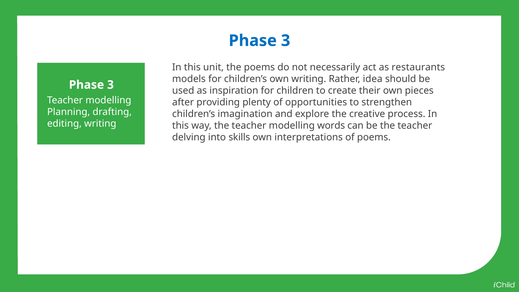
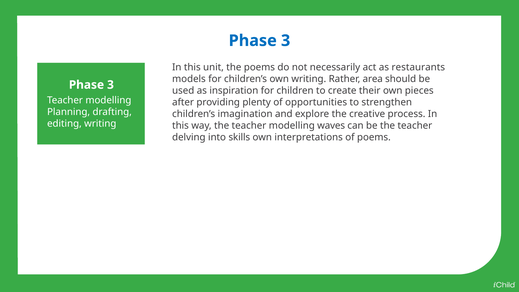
idea: idea -> area
words: words -> waves
